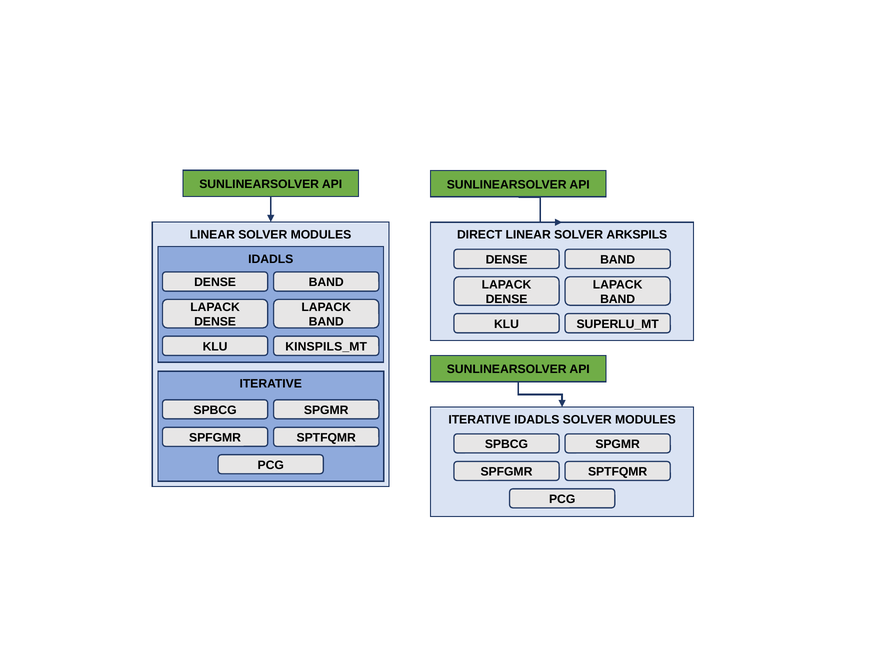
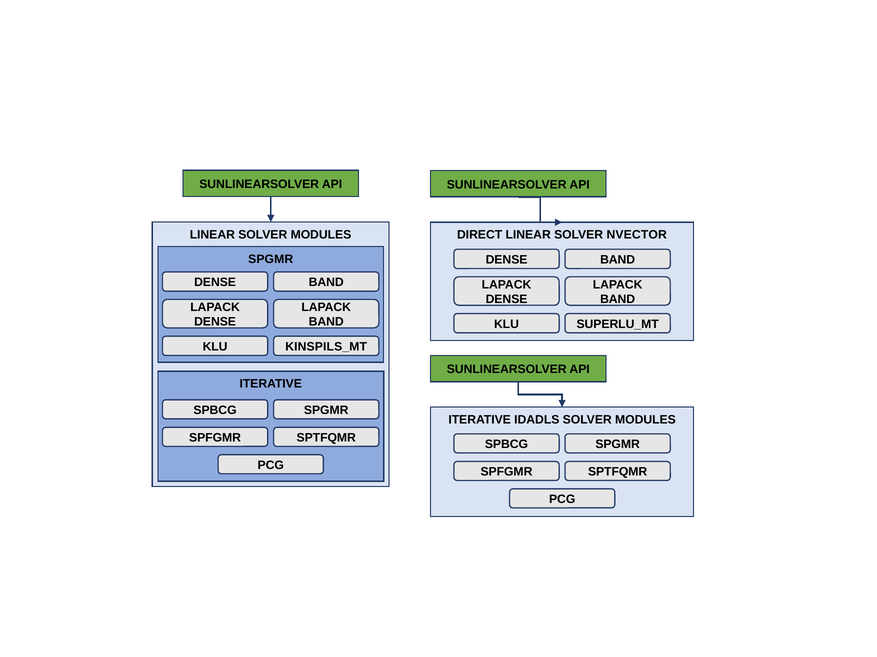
ARKSPILS: ARKSPILS -> NVECTOR
IDADLS at (271, 259): IDADLS -> SPGMR
